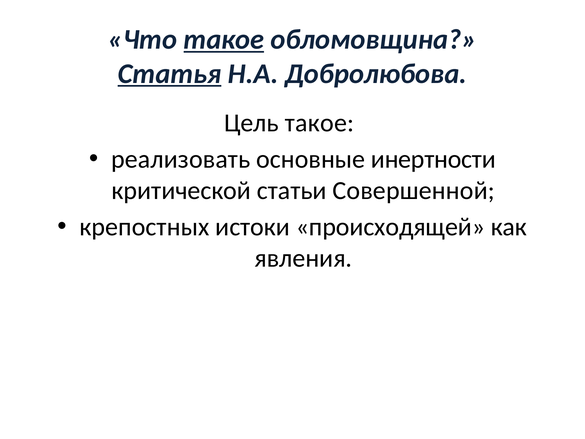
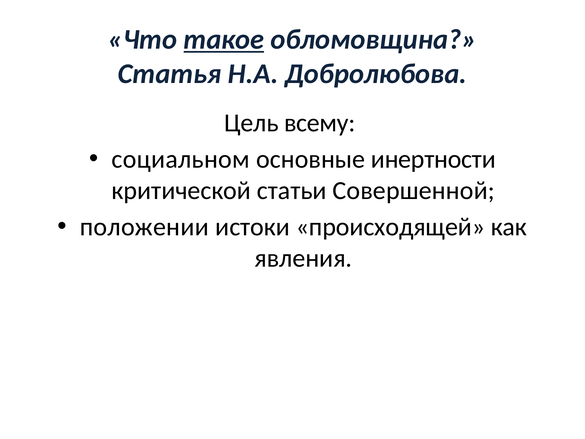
Статья underline: present -> none
Цель такое: такое -> всему
реализовать: реализовать -> социальном
крепостных: крепостных -> положении
